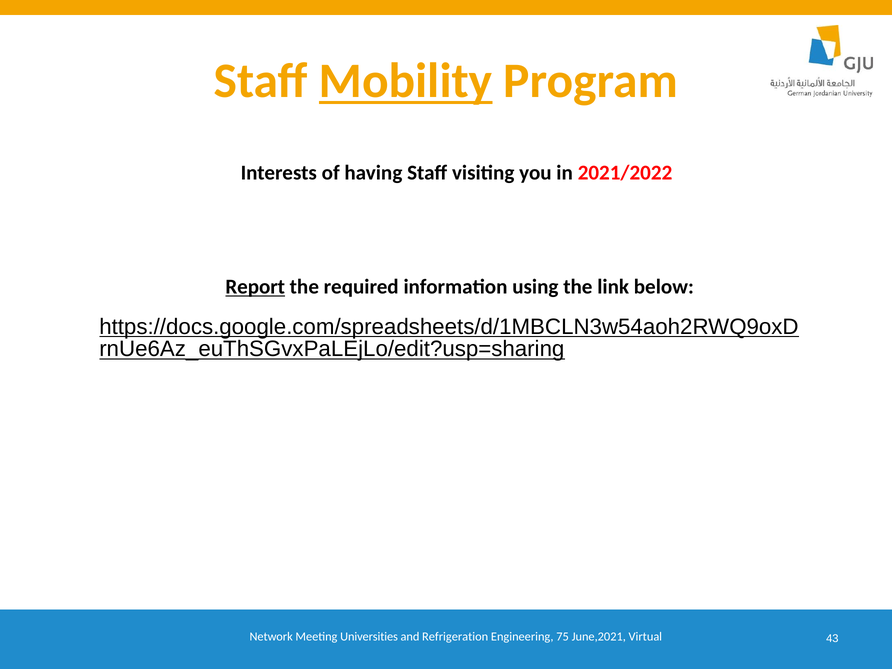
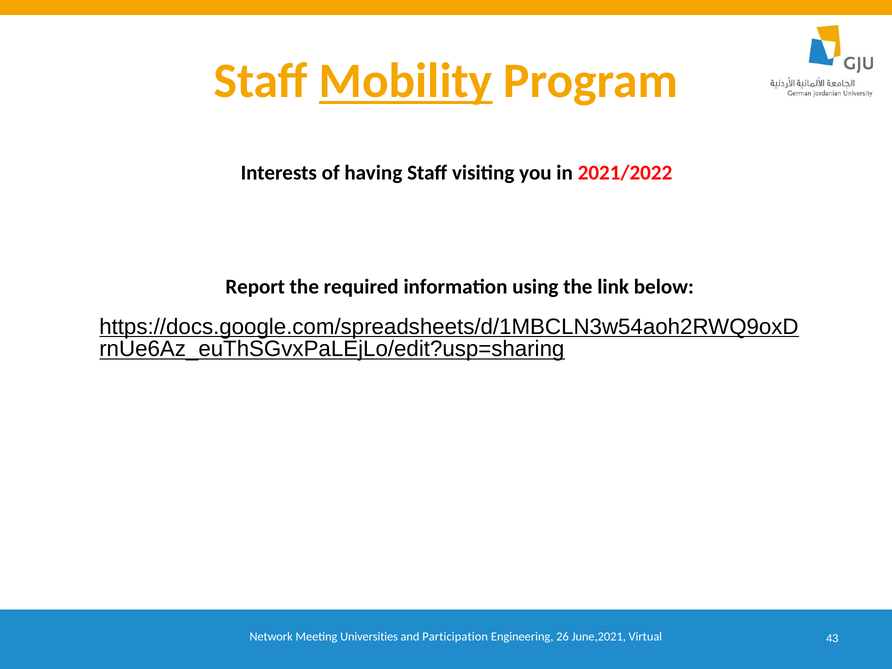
Report underline: present -> none
Refrigeration: Refrigeration -> Participation
75: 75 -> 26
